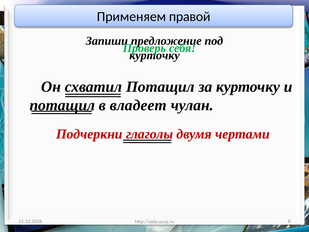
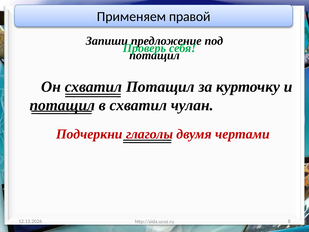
курточку at (154, 55): курточку -> потащил
в владеет: владеет -> схватил
